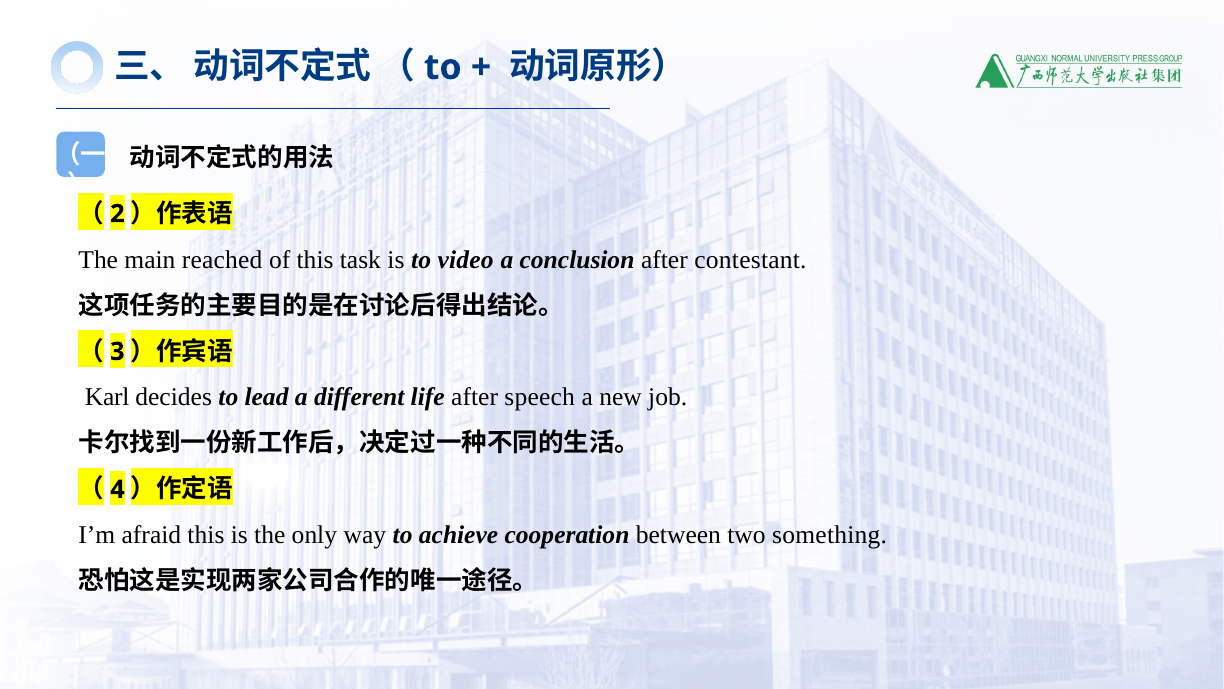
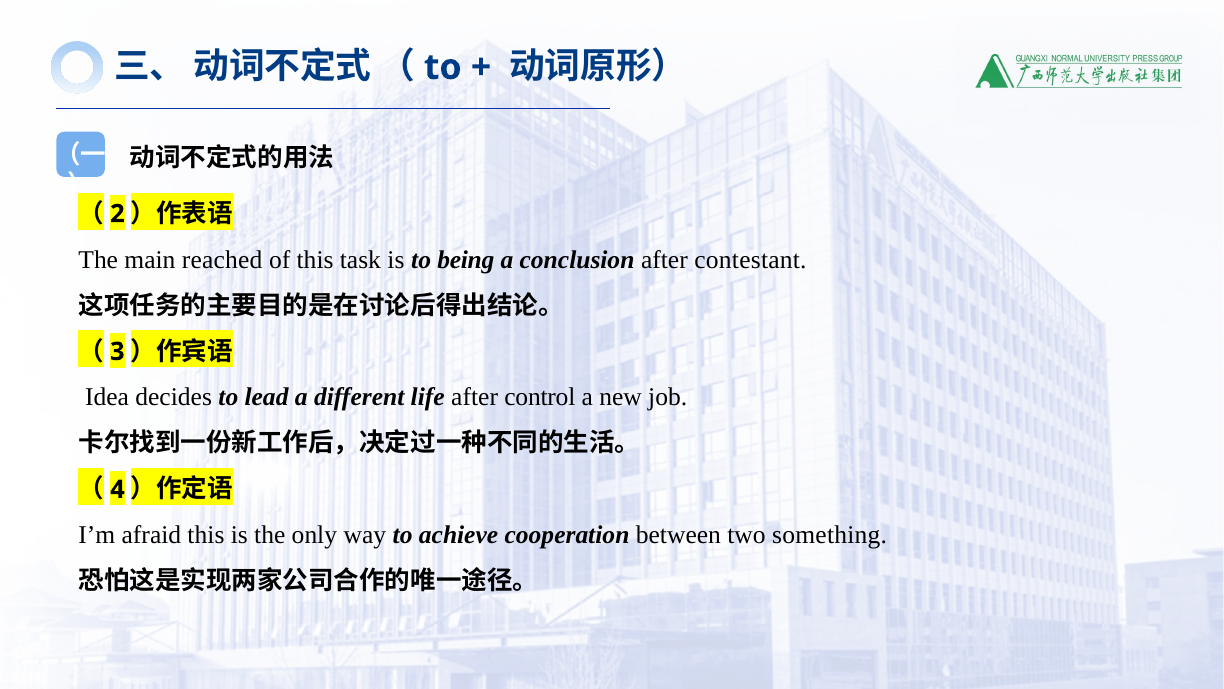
video: video -> being
Karl: Karl -> Idea
speech: speech -> control
